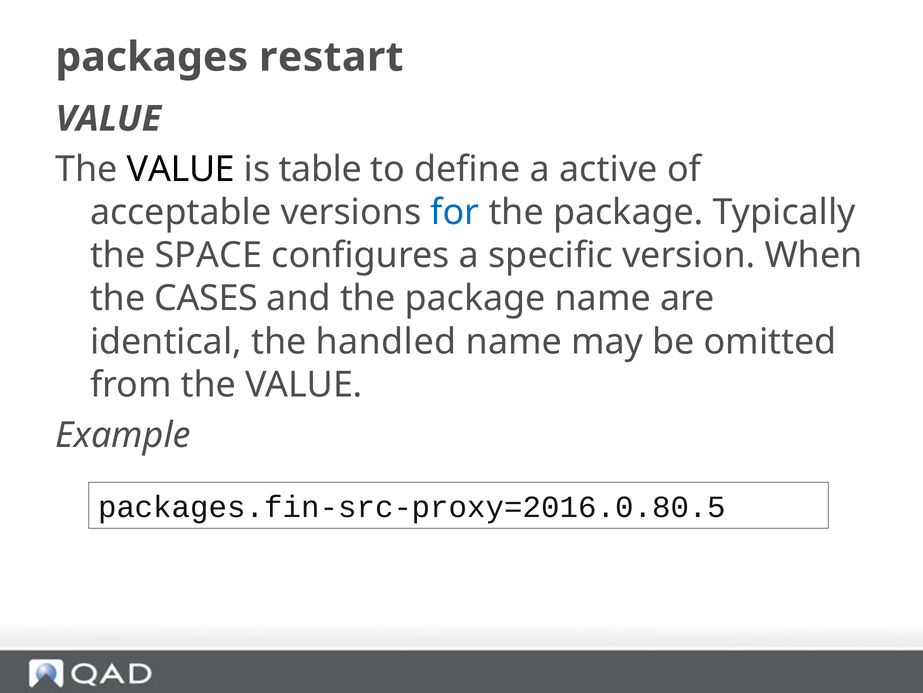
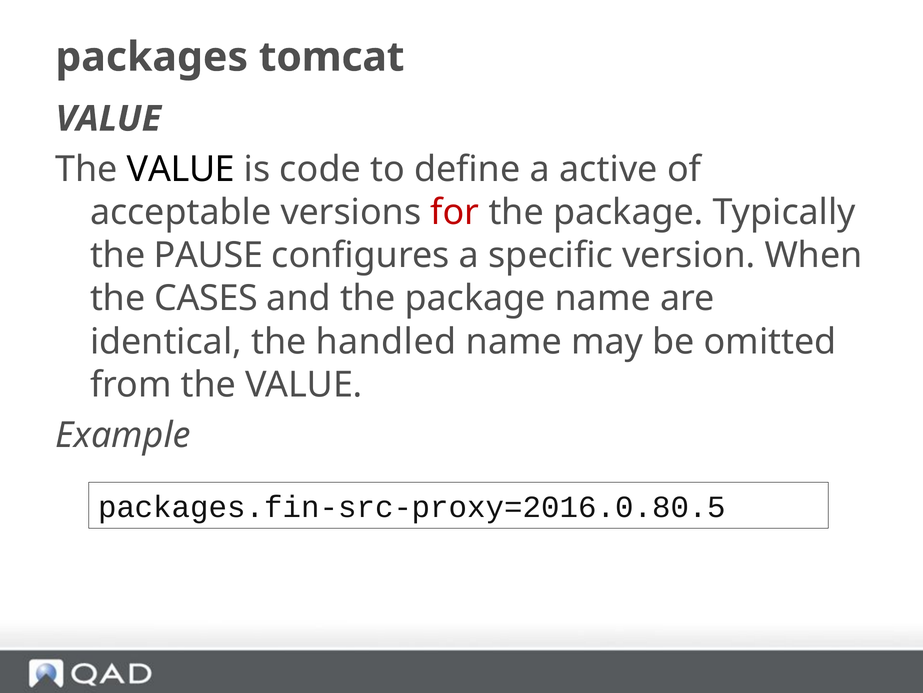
restart: restart -> tomcat
table: table -> code
for colour: blue -> red
SPACE: SPACE -> PAUSE
